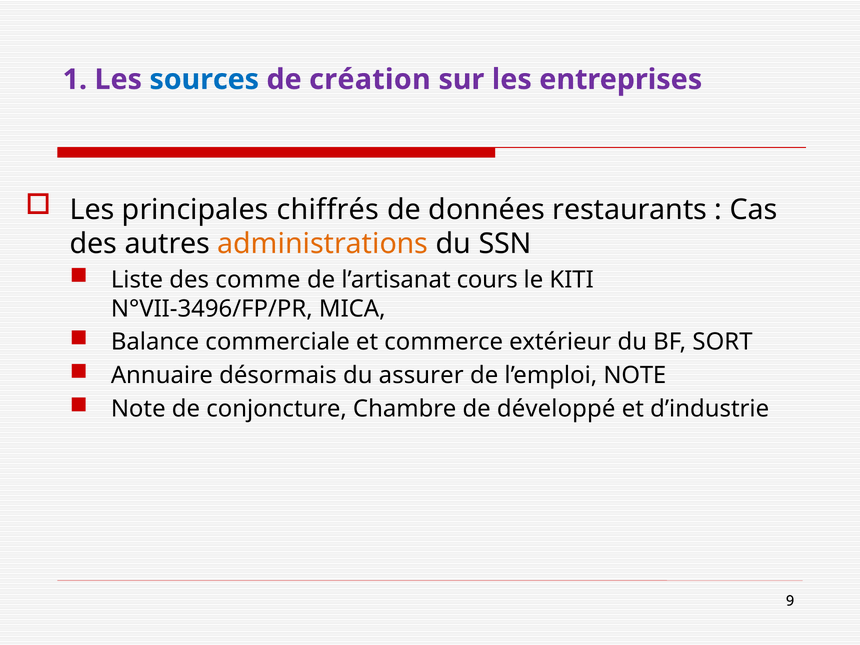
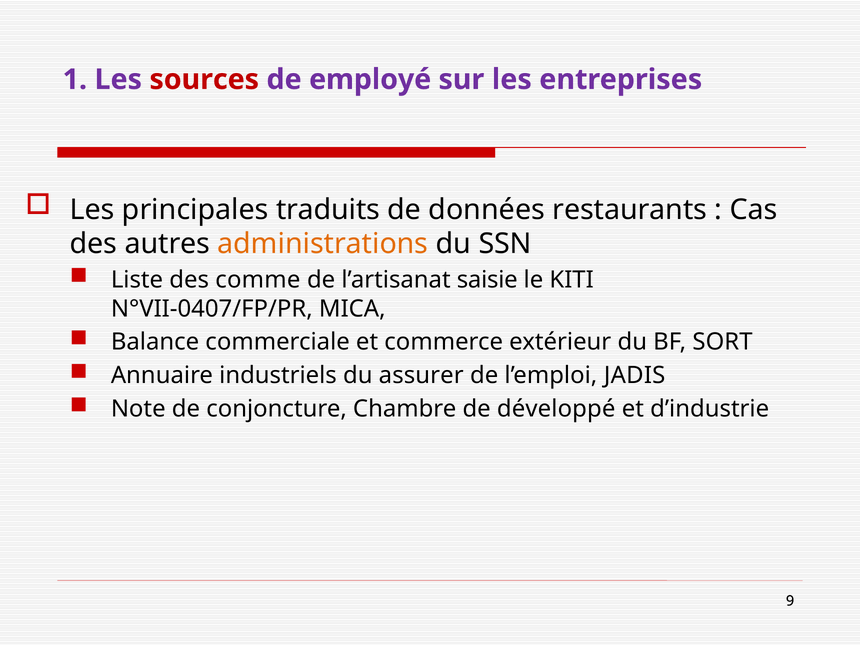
sources colour: blue -> red
création: création -> employé
chiffrés: chiffrés -> traduits
cours: cours -> saisie
N°VII-3496/FP/PR: N°VII-3496/FP/PR -> N°VII-0407/FP/PR
désormais: désormais -> industriels
l’emploi NOTE: NOTE -> JADIS
